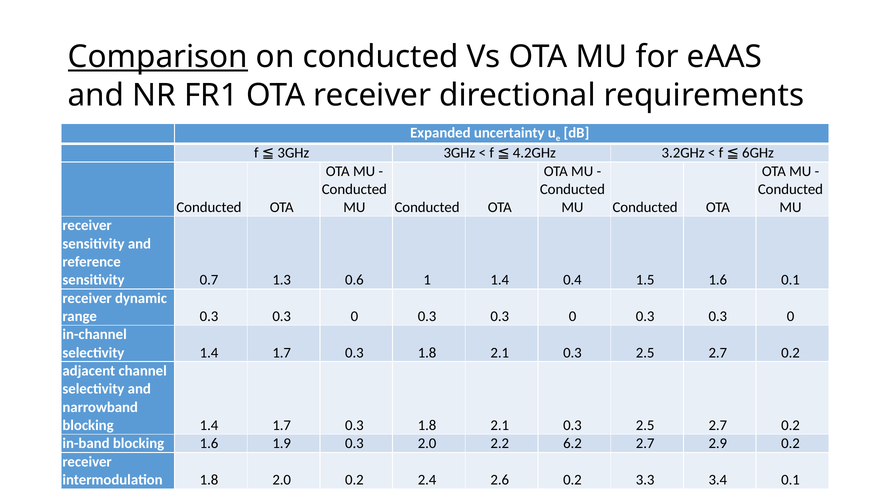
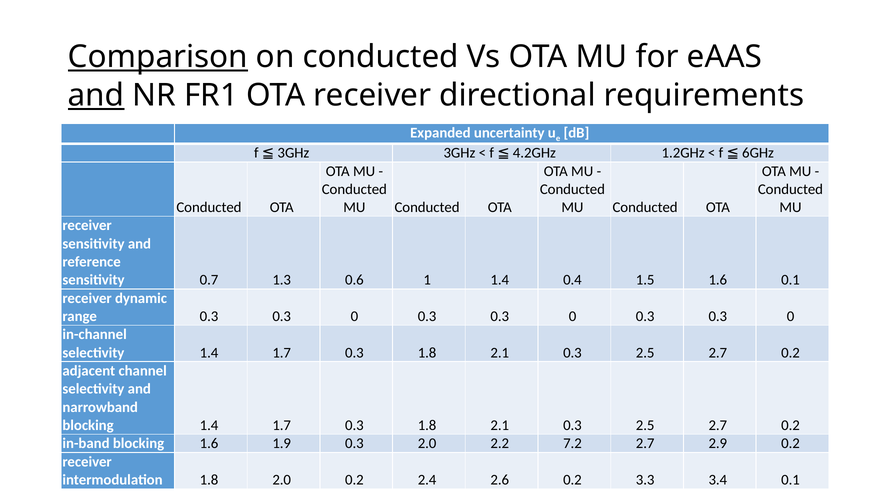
and at (96, 96) underline: none -> present
3.2GHz: 3.2GHz -> 1.2GHz
6.2: 6.2 -> 7.2
